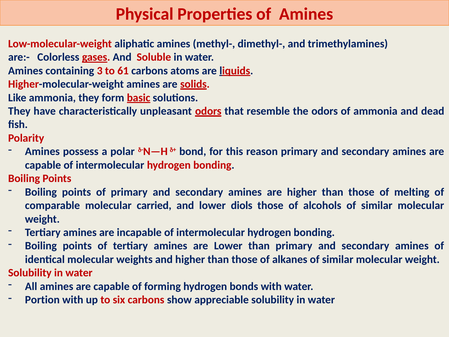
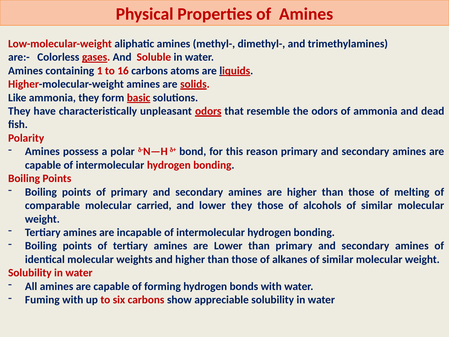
3: 3 -> 1
61: 61 -> 16
lower diols: diols -> they
Portion: Portion -> Fuming
